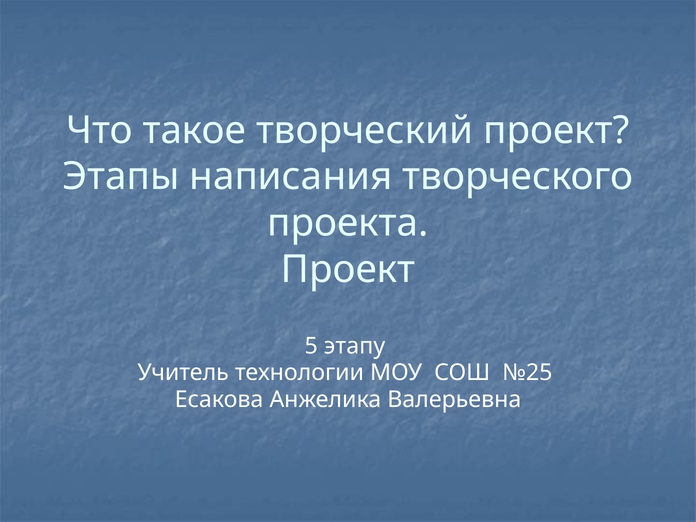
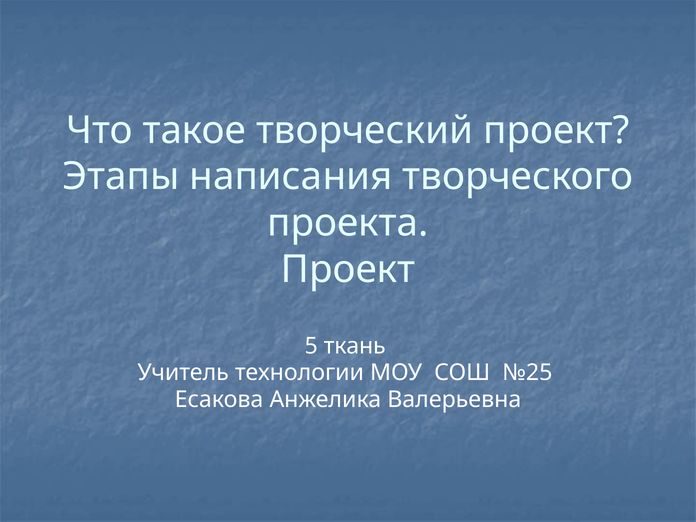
этапу: этапу -> ткань
